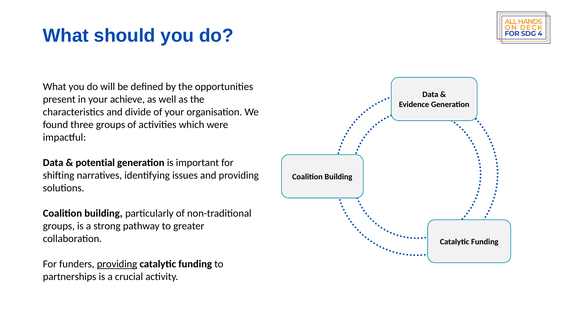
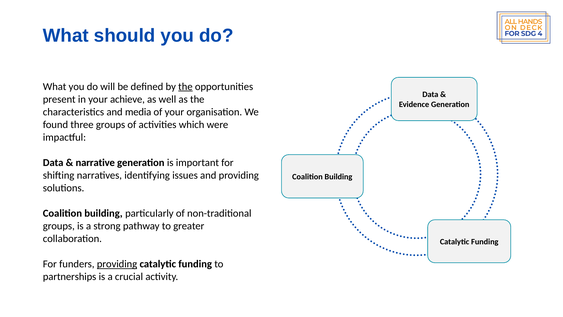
the at (185, 86) underline: none -> present
divide: divide -> media
potential: potential -> narrative
